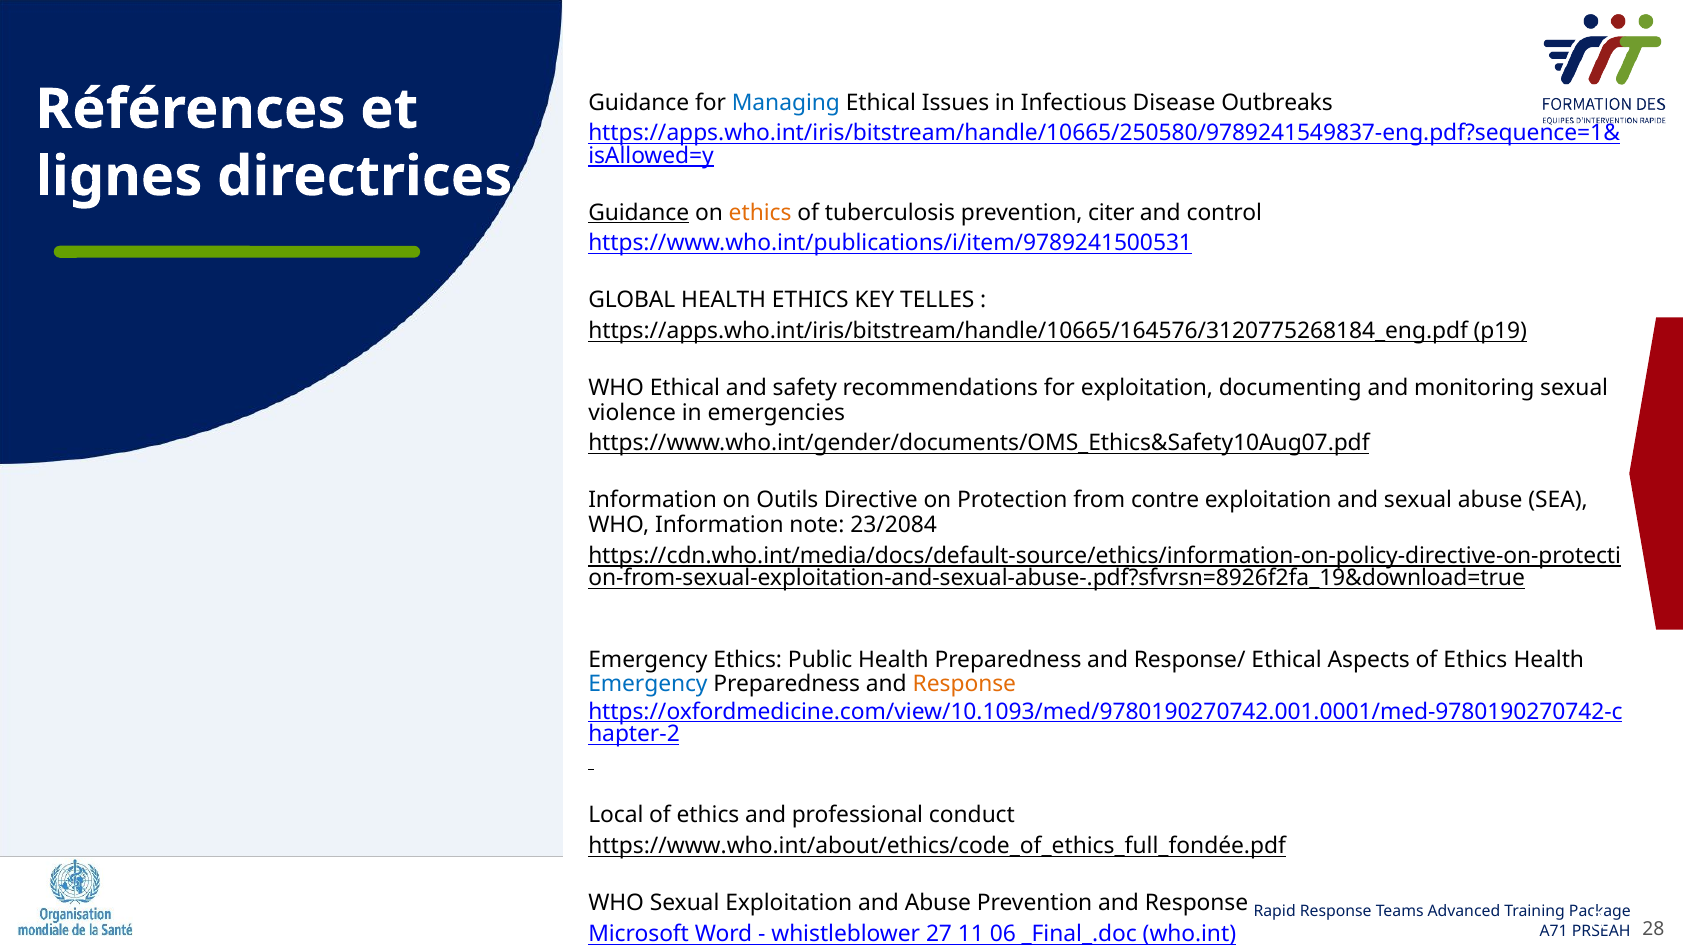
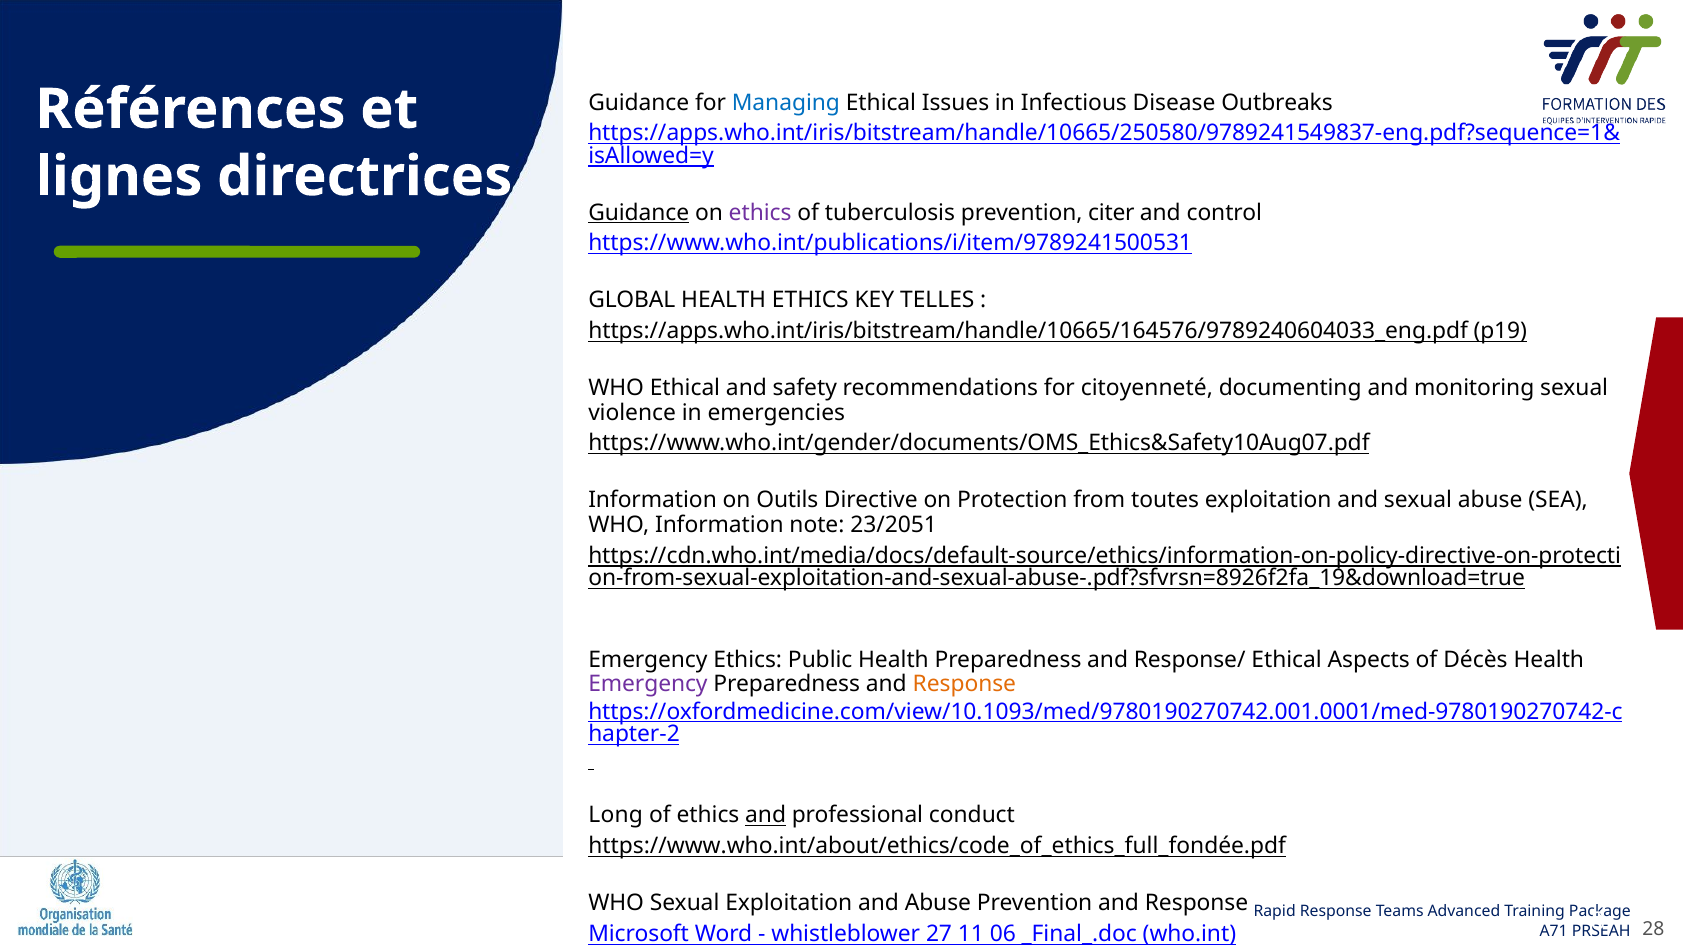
ethics at (760, 213) colour: orange -> purple
https://apps.who.int/iris/bitstream/handle/10665/164576/3120775268184_eng.pdf: https://apps.who.int/iris/bitstream/handle/10665/164576/3120775268184_eng.pdf -> https://apps.who.int/iris/bitstream/handle/10665/164576/9789240604033_eng.pdf
for exploitation: exploitation -> citoyenneté
contre: contre -> toutes
23/2084: 23/2084 -> 23/2051
Aspects of Ethics: Ethics -> Décès
Emergency at (648, 684) colour: blue -> purple
Local: Local -> Long
and at (766, 815) underline: none -> present
